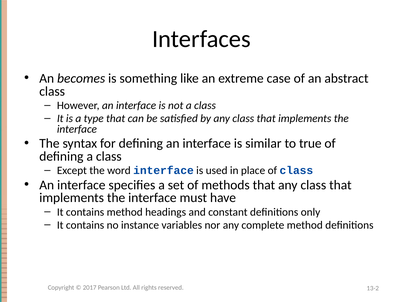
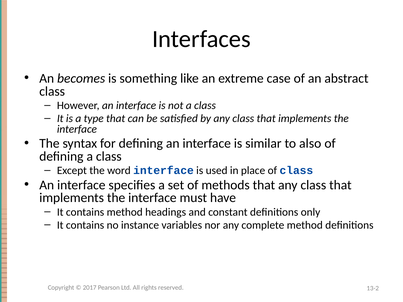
true: true -> also
